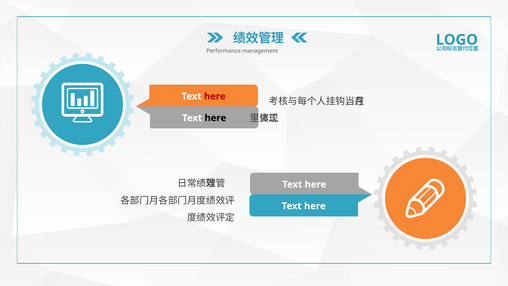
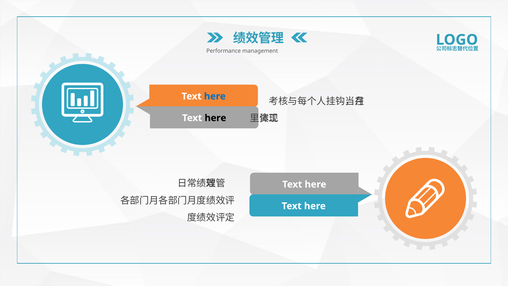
here at (215, 96) colour: red -> blue
